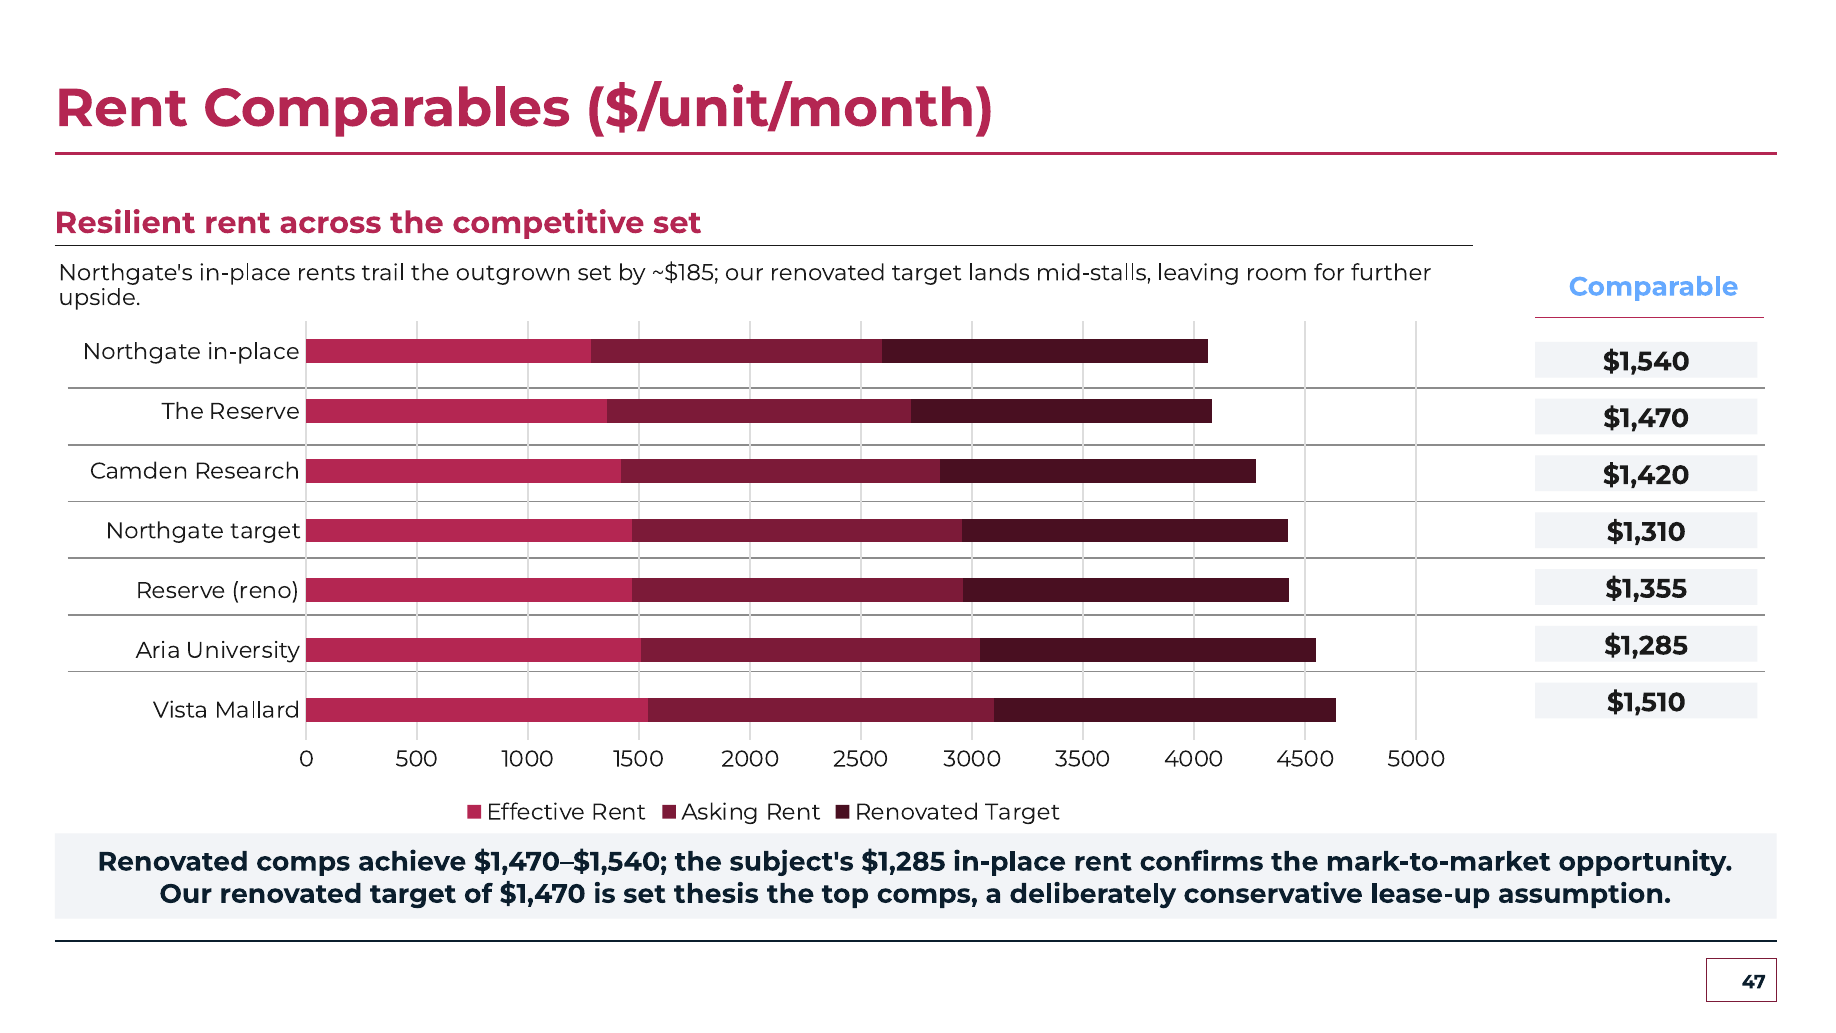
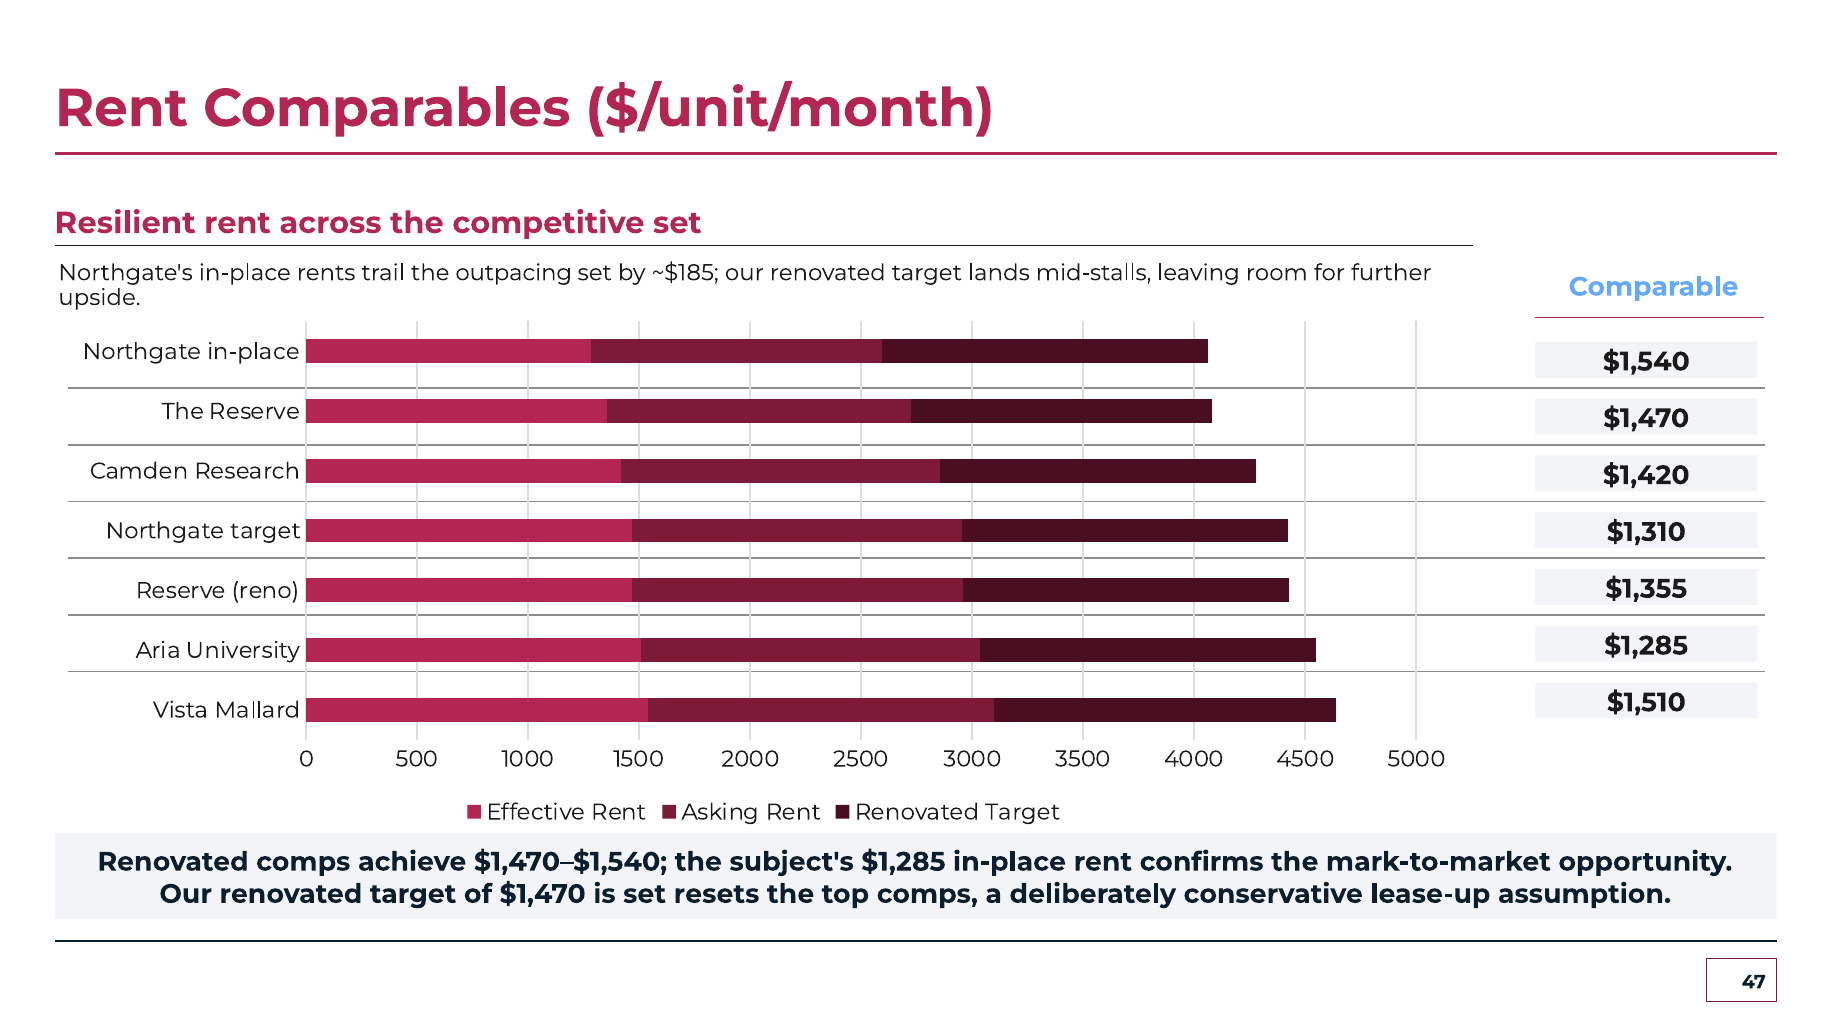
outgrown: outgrown -> outpacing
thesis: thesis -> resets
